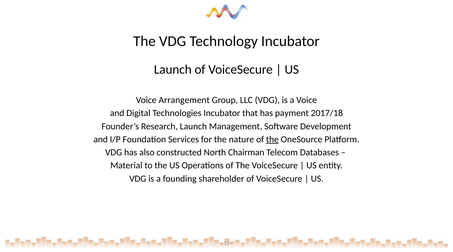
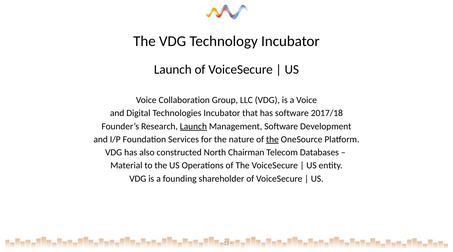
Arrangement: Arrangement -> Collaboration
has payment: payment -> software
Launch at (193, 126) underline: none -> present
